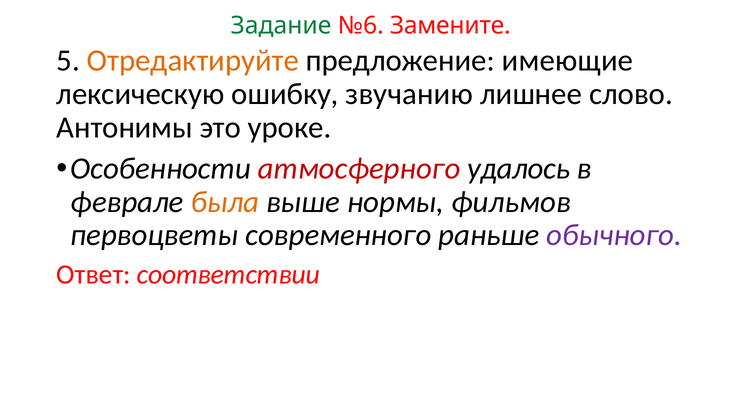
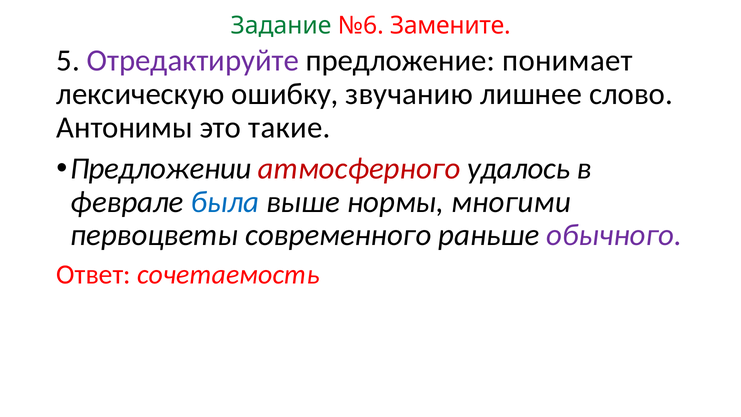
Отредактируйте colour: orange -> purple
имеющие: имеющие -> понимает
уроке: уроке -> такие
Особенности: Особенности -> Предложении
была colour: orange -> blue
фильмов: фильмов -> многими
соответствии: соответствии -> сочетаемость
